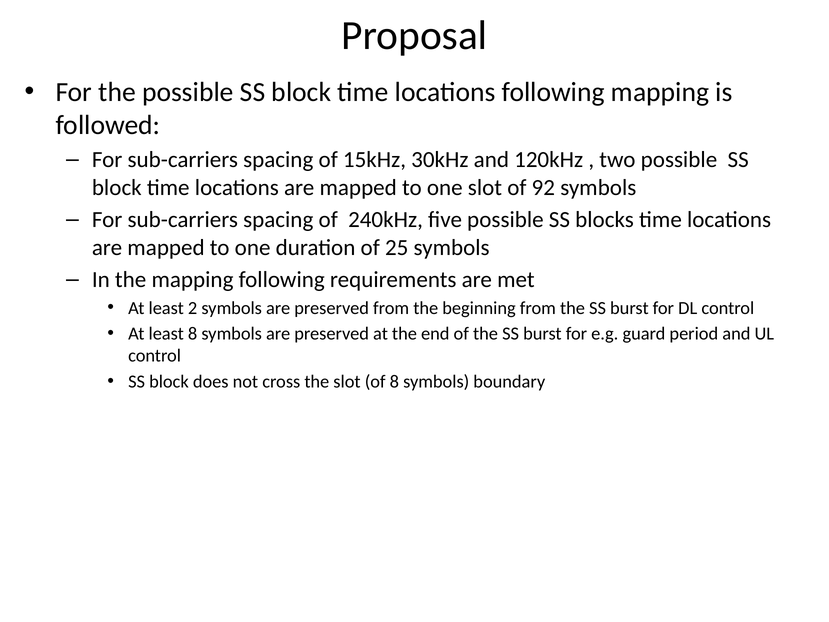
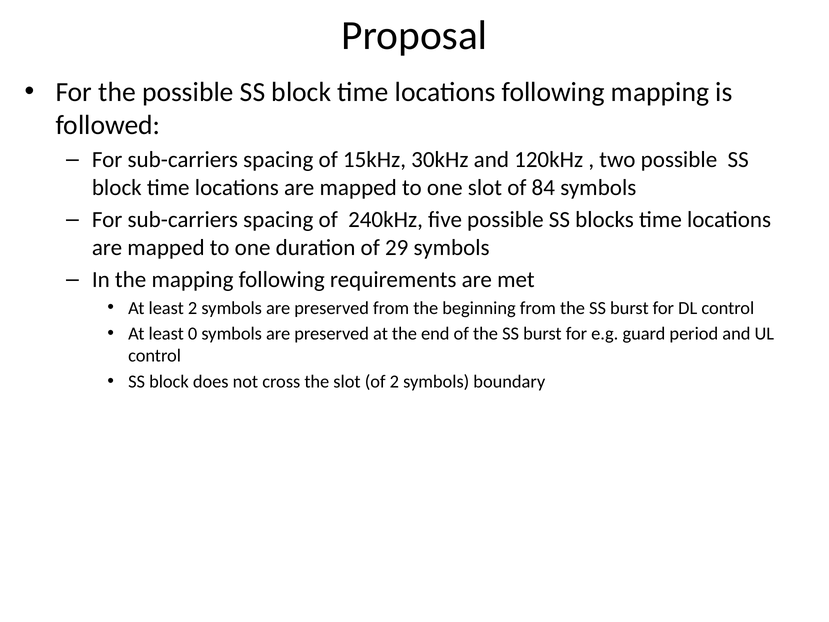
92: 92 -> 84
25: 25 -> 29
least 8: 8 -> 0
of 8: 8 -> 2
